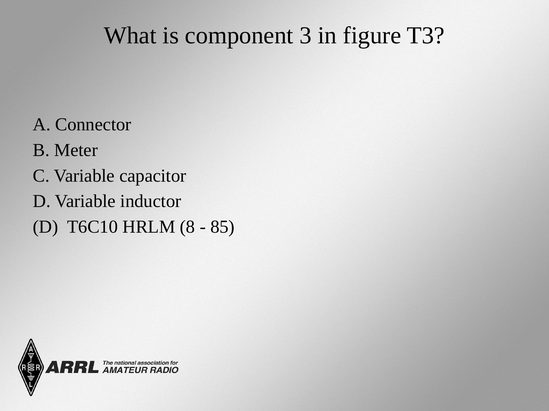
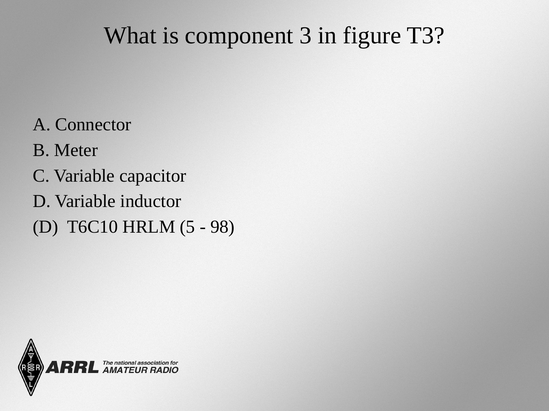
8: 8 -> 5
85: 85 -> 98
